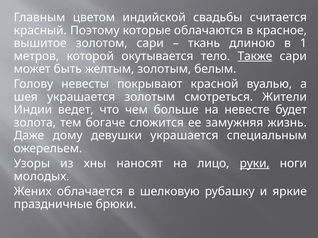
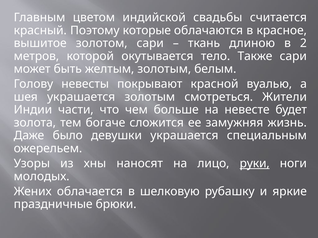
1: 1 -> 2
Также underline: present -> none
ведет: ведет -> части
дому: дому -> было
